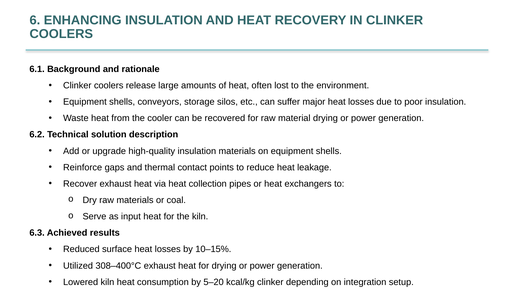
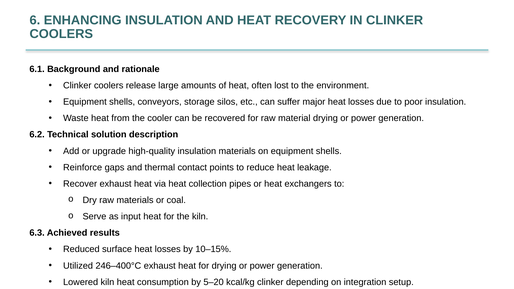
308–400°C: 308–400°C -> 246–400°C
